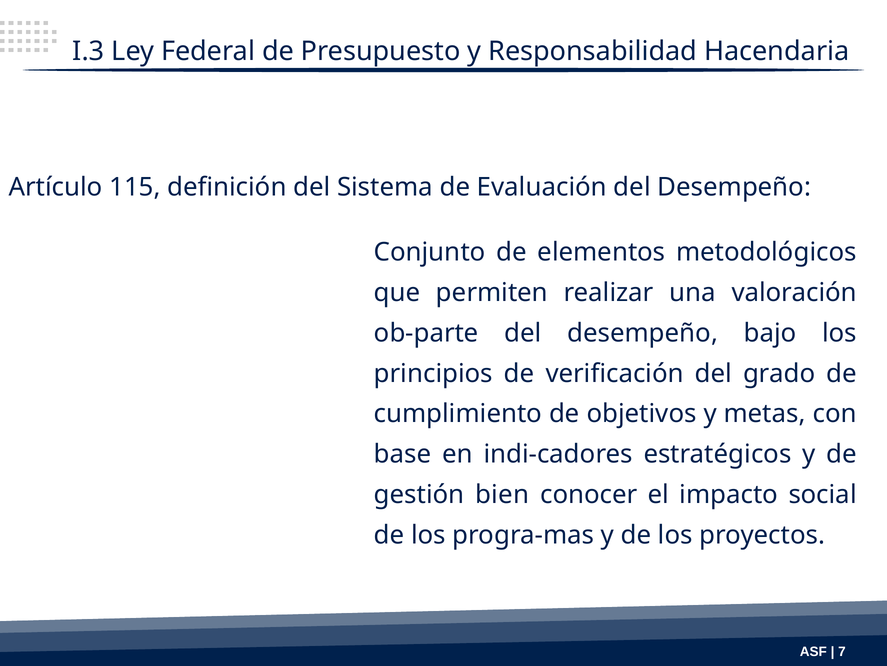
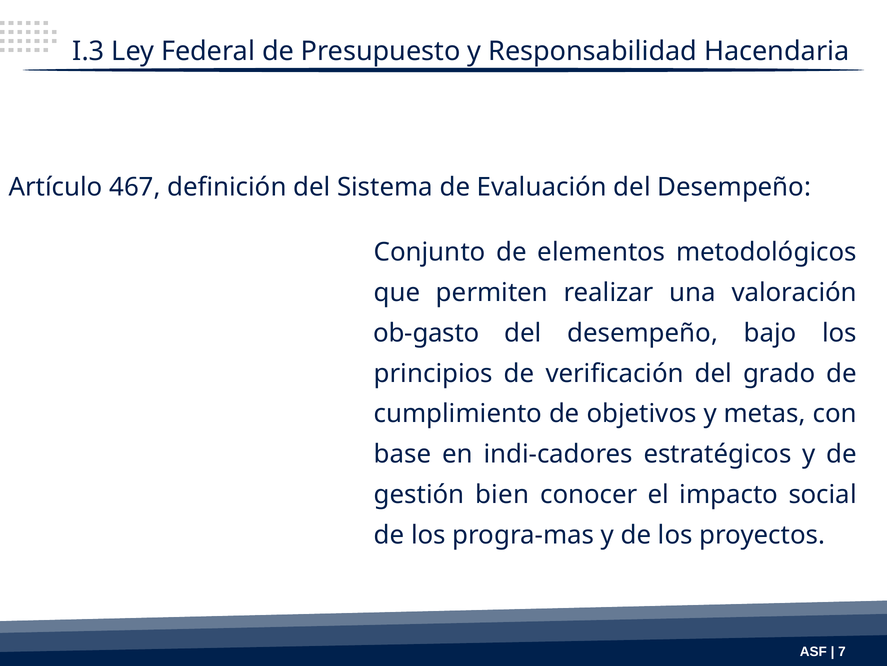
115: 115 -> 467
ob-parte: ob-parte -> ob-gasto
